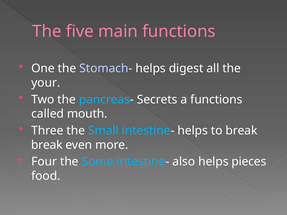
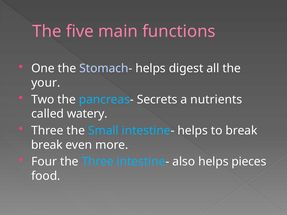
a functions: functions -> nutrients
mouth: mouth -> watery
the Some: Some -> Three
